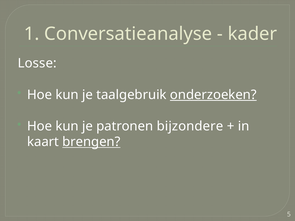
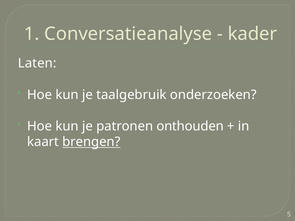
Losse: Losse -> Laten
onderzoeken underline: present -> none
bijzondere: bijzondere -> onthouden
